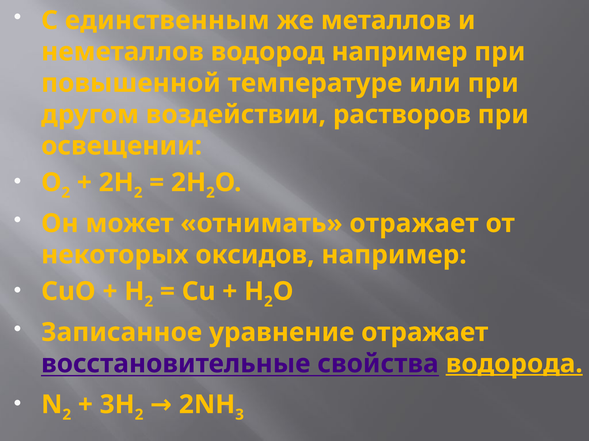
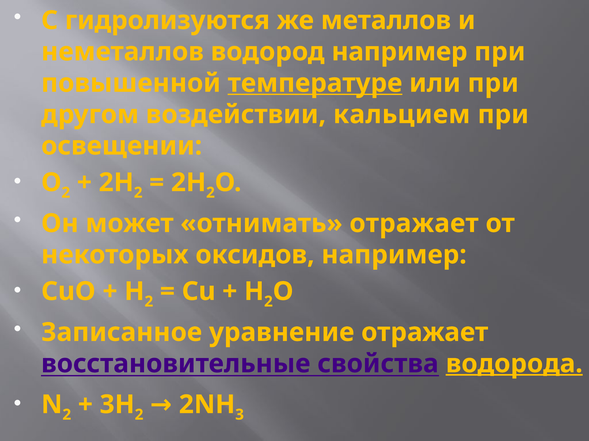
единственным: единственным -> гидролизуются
температуре underline: none -> present
растворов: растворов -> кальцием
